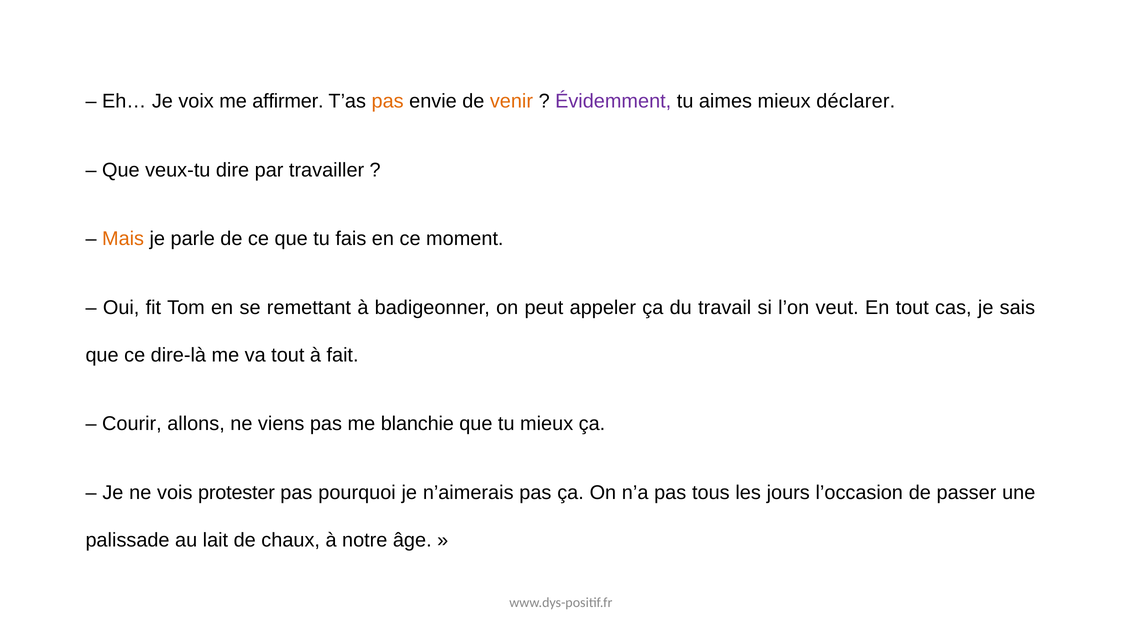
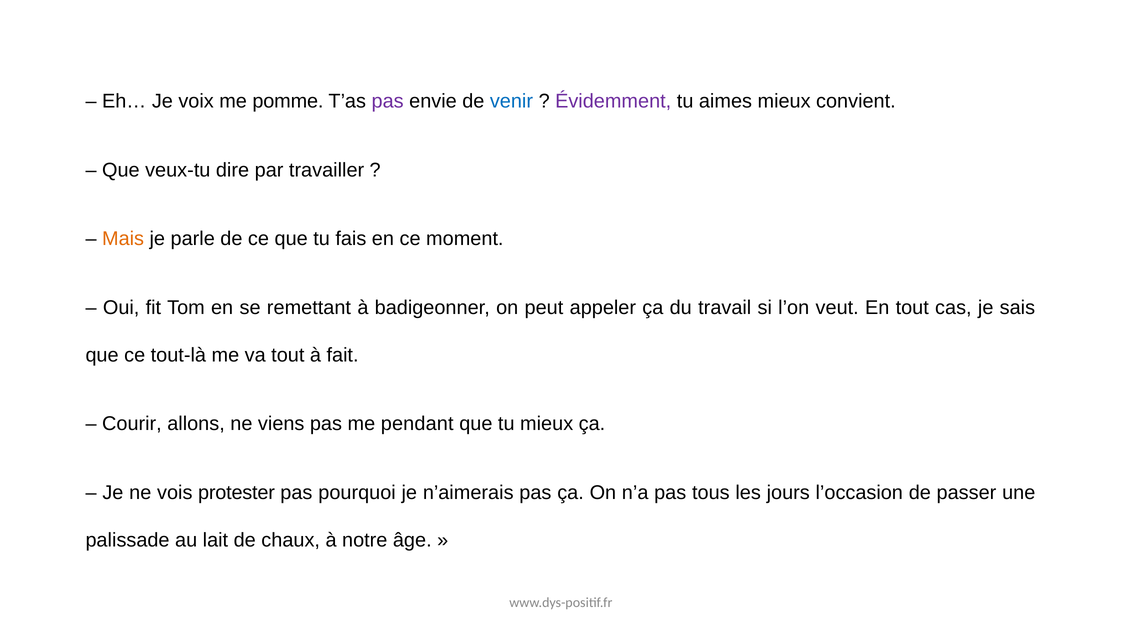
affirmer: affirmer -> pomme
pas at (388, 101) colour: orange -> purple
venir colour: orange -> blue
déclarer: déclarer -> convient
dire-là: dire-là -> tout-là
blanchie: blanchie -> pendant
